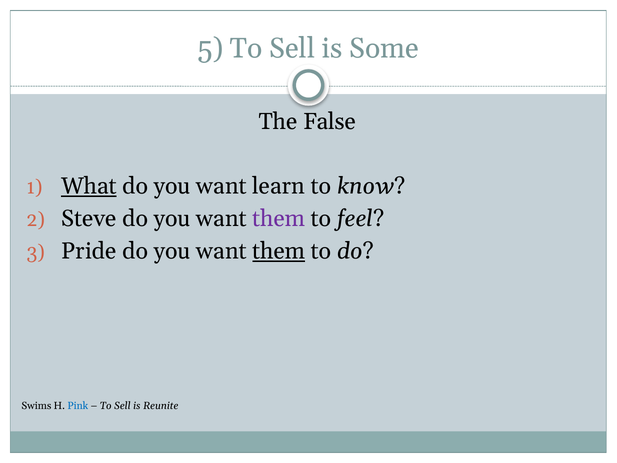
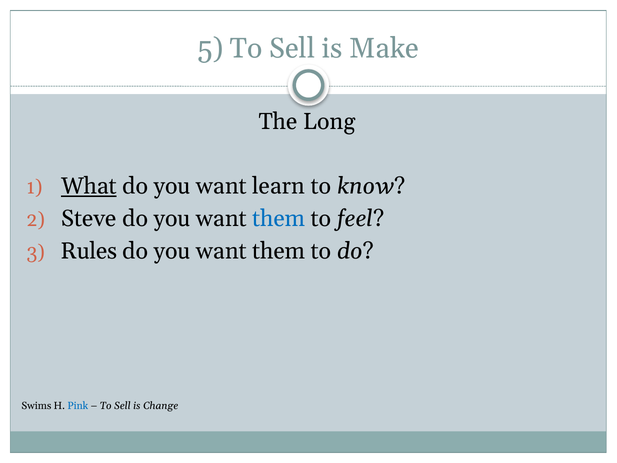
Some: Some -> Make
False: False -> Long
them at (279, 219) colour: purple -> blue
Pride: Pride -> Rules
them at (279, 251) underline: present -> none
Reunite: Reunite -> Change
